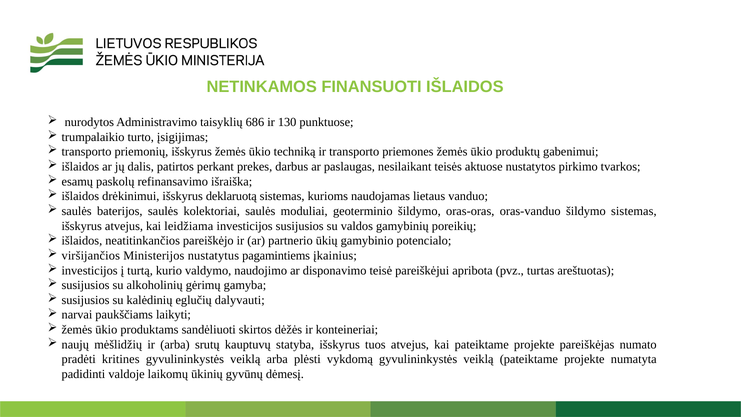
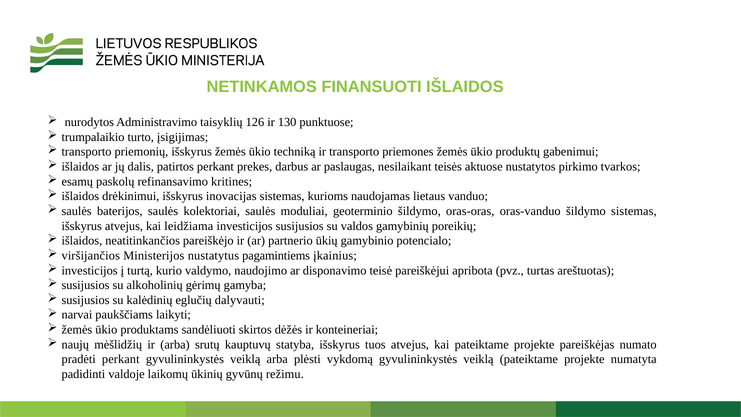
686: 686 -> 126
išraiška: išraiška -> kritines
deklaruotą: deklaruotą -> inovacijas
pradėti kritines: kritines -> perkant
dėmesį: dėmesį -> režimu
